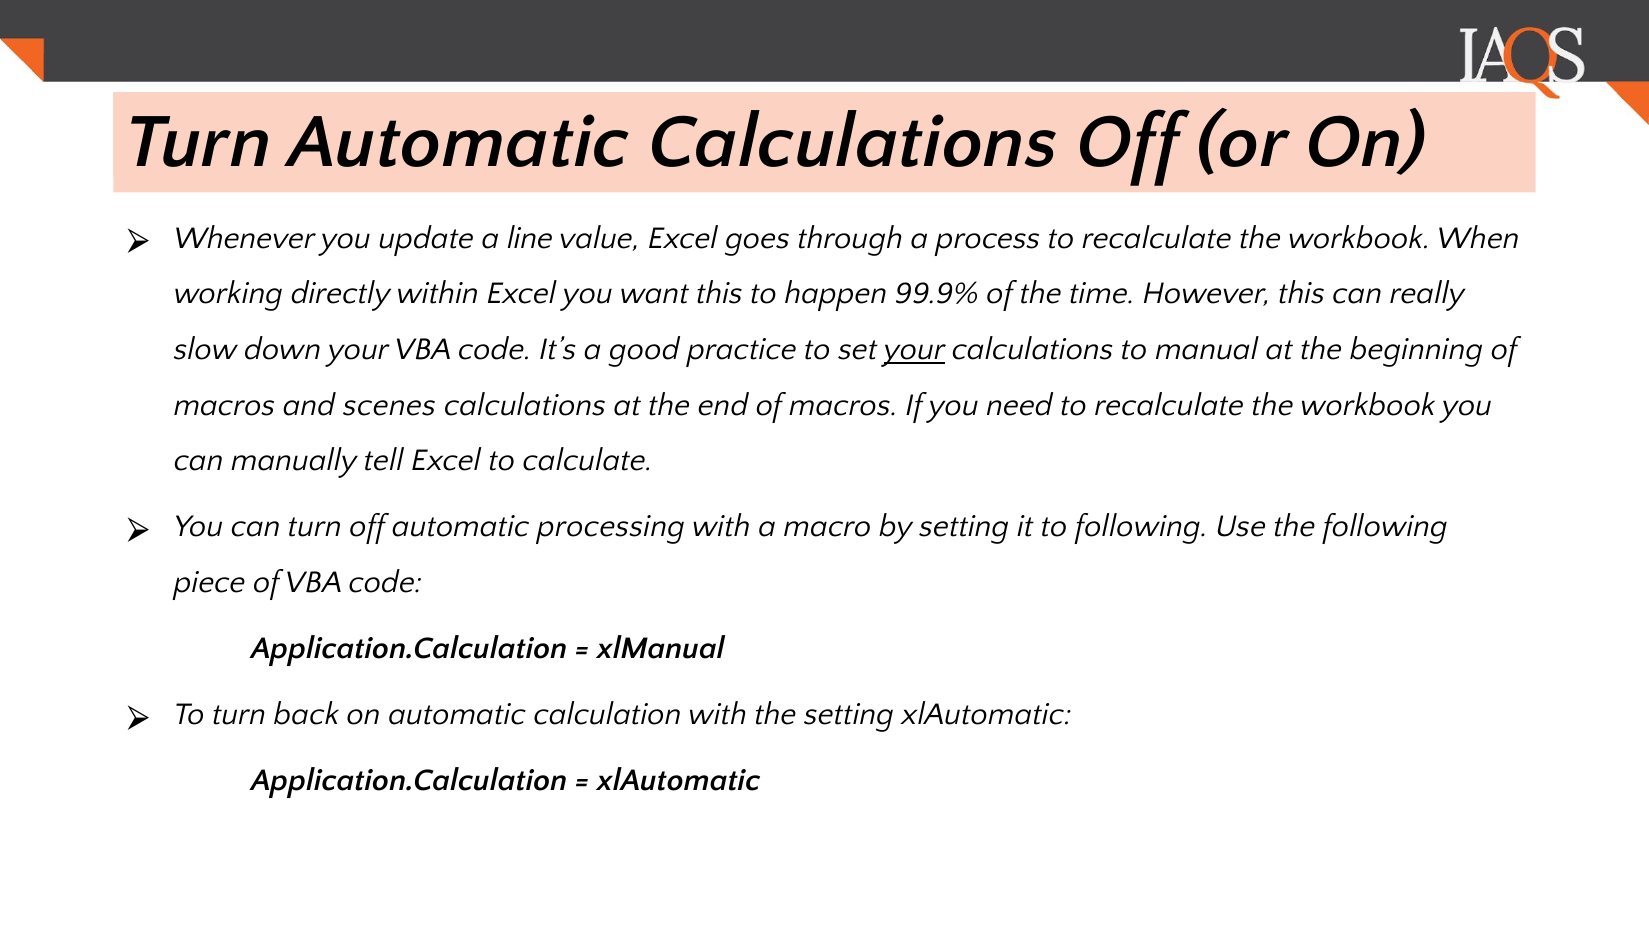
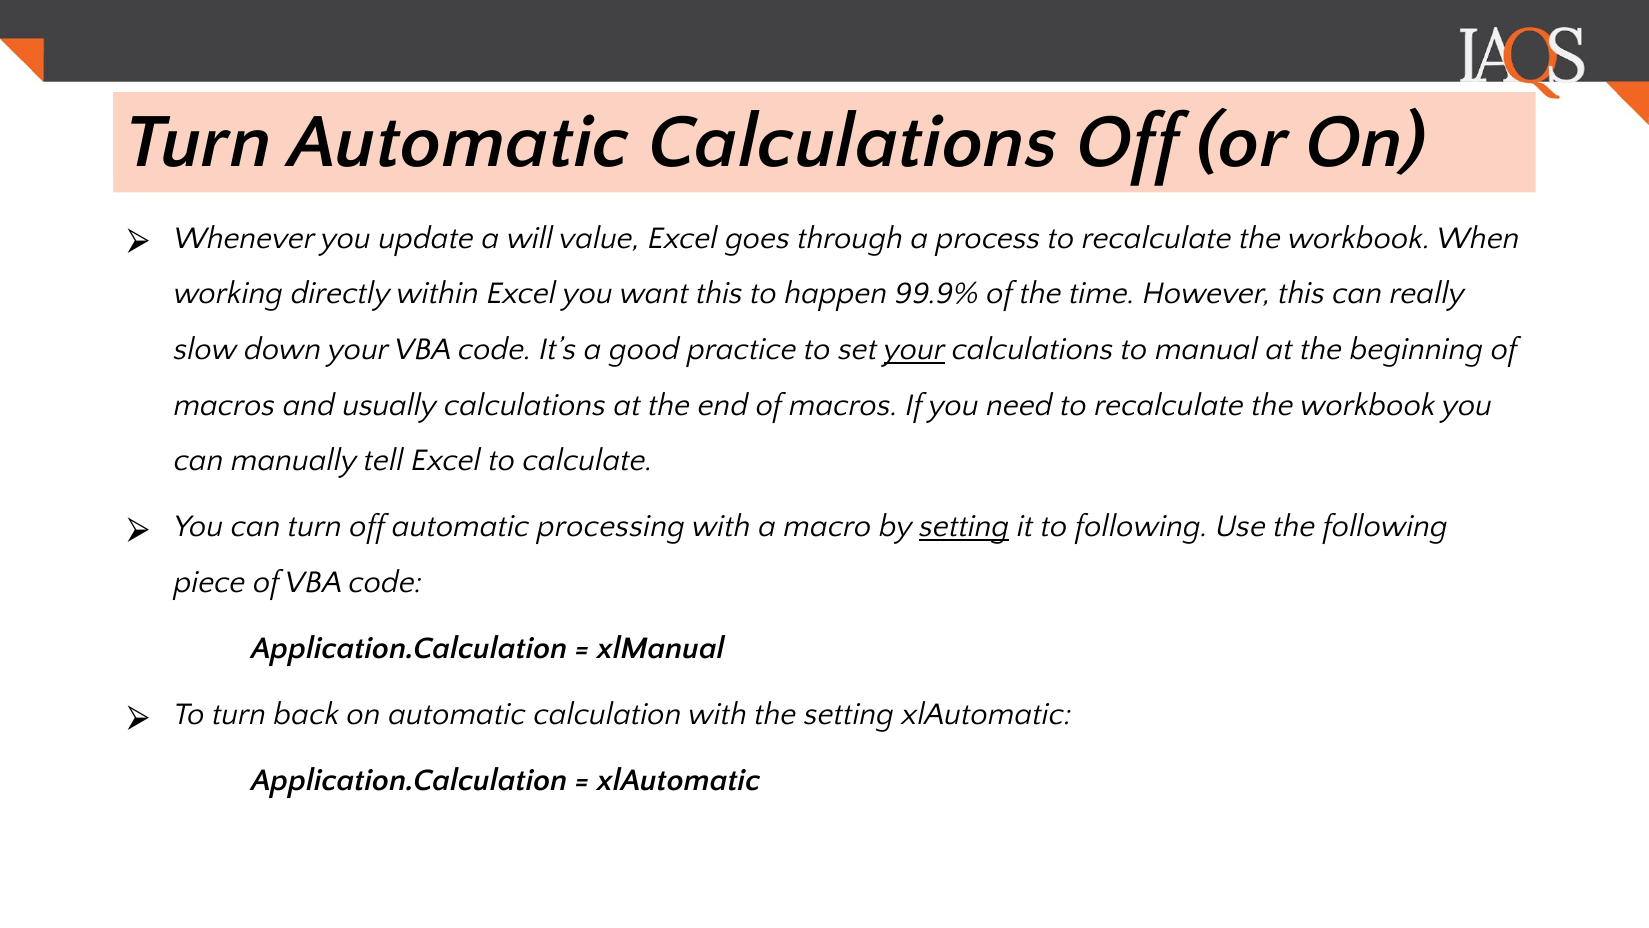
line: line -> will
scenes: scenes -> usually
setting at (964, 526) underline: none -> present
